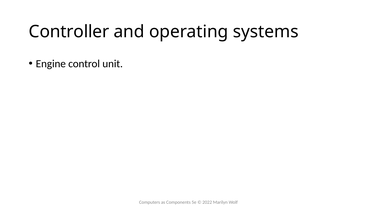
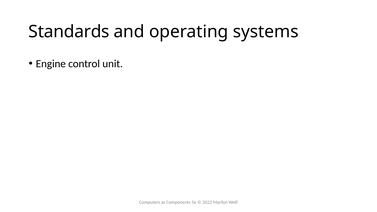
Controller: Controller -> Standards
